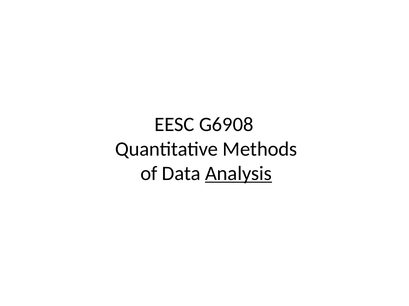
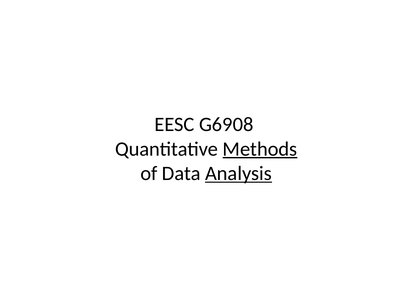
Methods underline: none -> present
